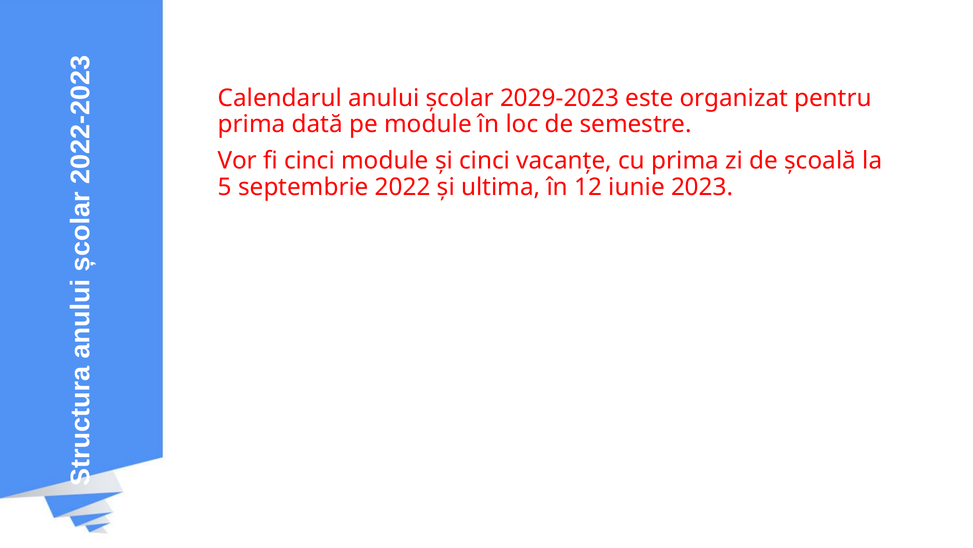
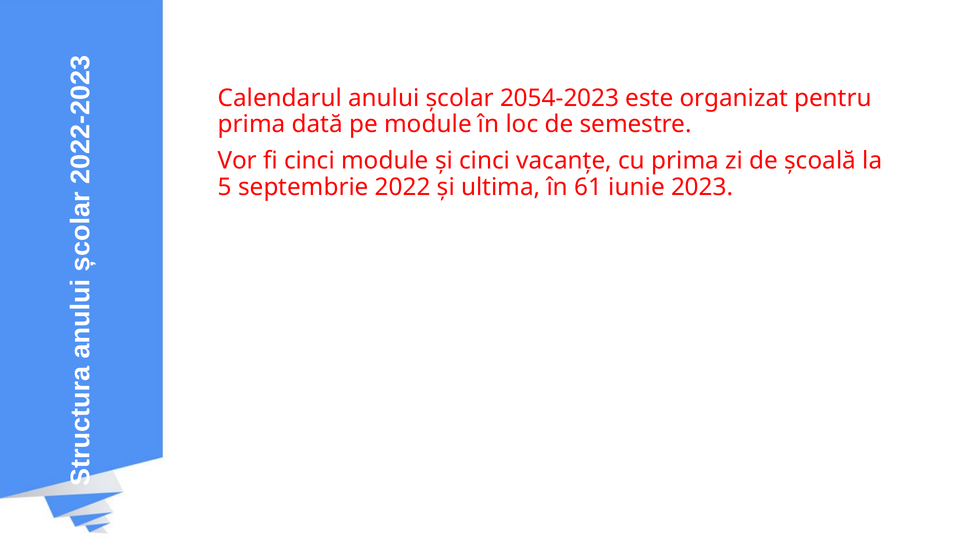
2029-2023: 2029-2023 -> 2054-2023
12: 12 -> 61
